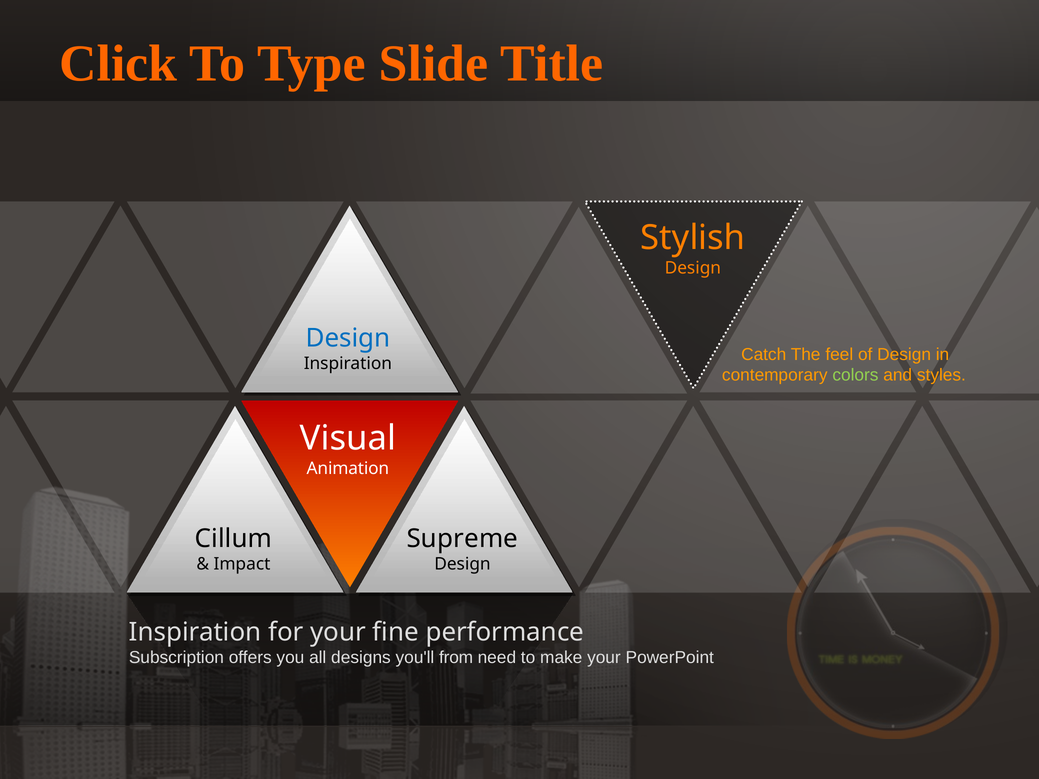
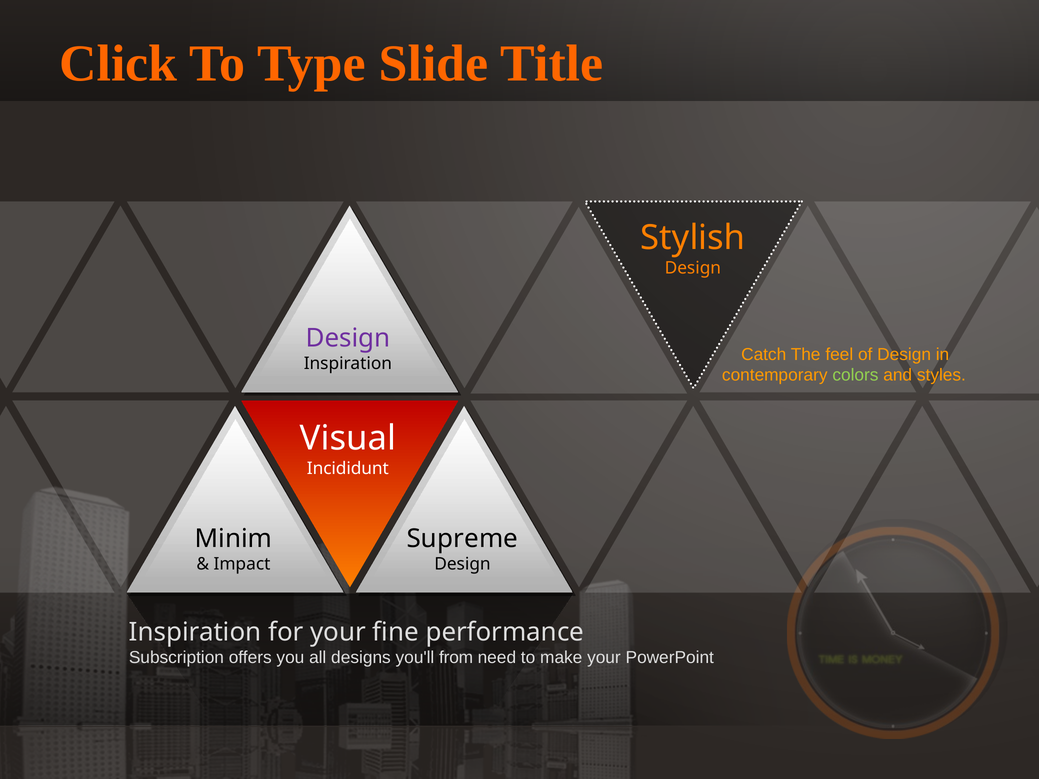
Design at (348, 339) colour: blue -> purple
Animation: Animation -> Incididunt
Cillum: Cillum -> Minim
